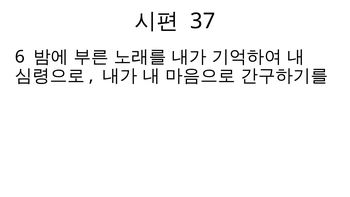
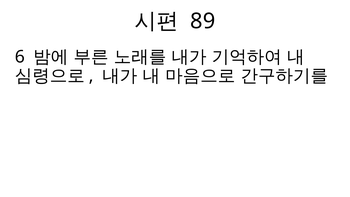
37: 37 -> 89
